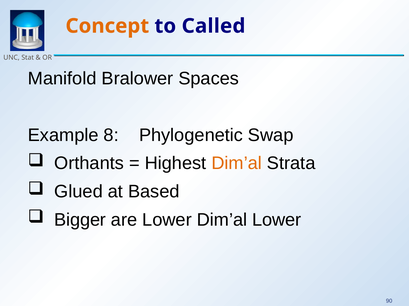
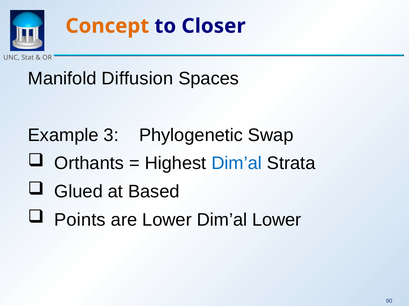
Called: Called -> Closer
Bralower: Bralower -> Diffusion
8: 8 -> 3
Dim’al at (237, 164) colour: orange -> blue
Bigger: Bigger -> Points
